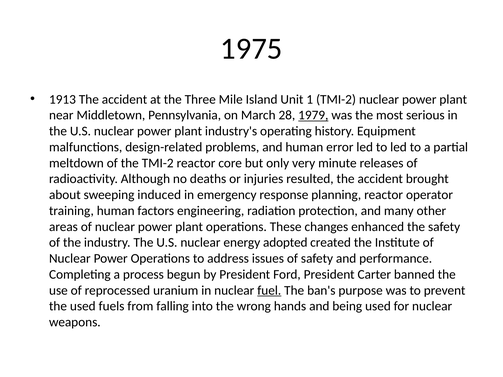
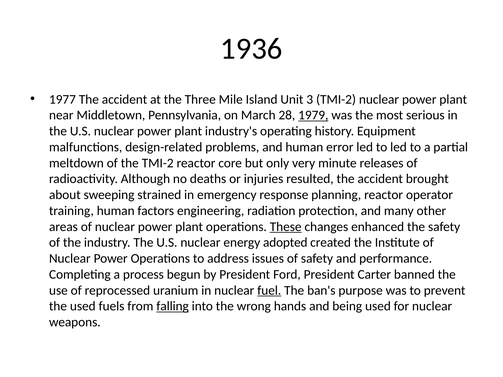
1975: 1975 -> 1936
1913: 1913 -> 1977
1: 1 -> 3
induced: induced -> strained
These underline: none -> present
falling underline: none -> present
